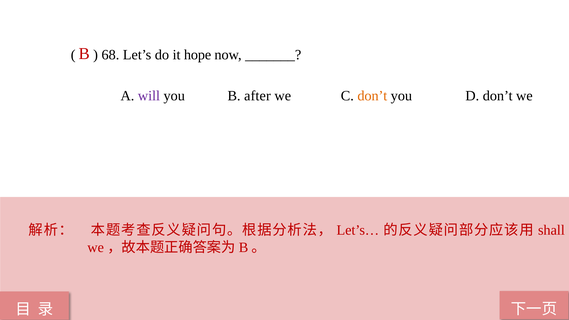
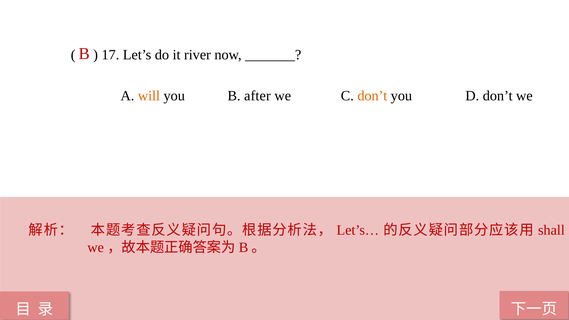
68: 68 -> 17
hope: hope -> river
will colour: purple -> orange
